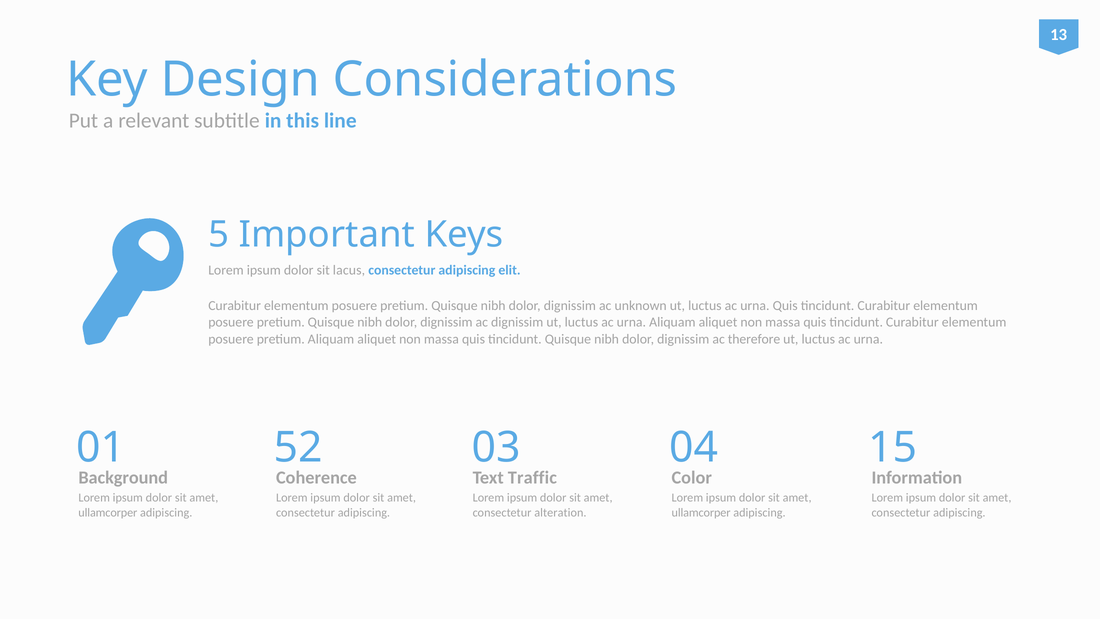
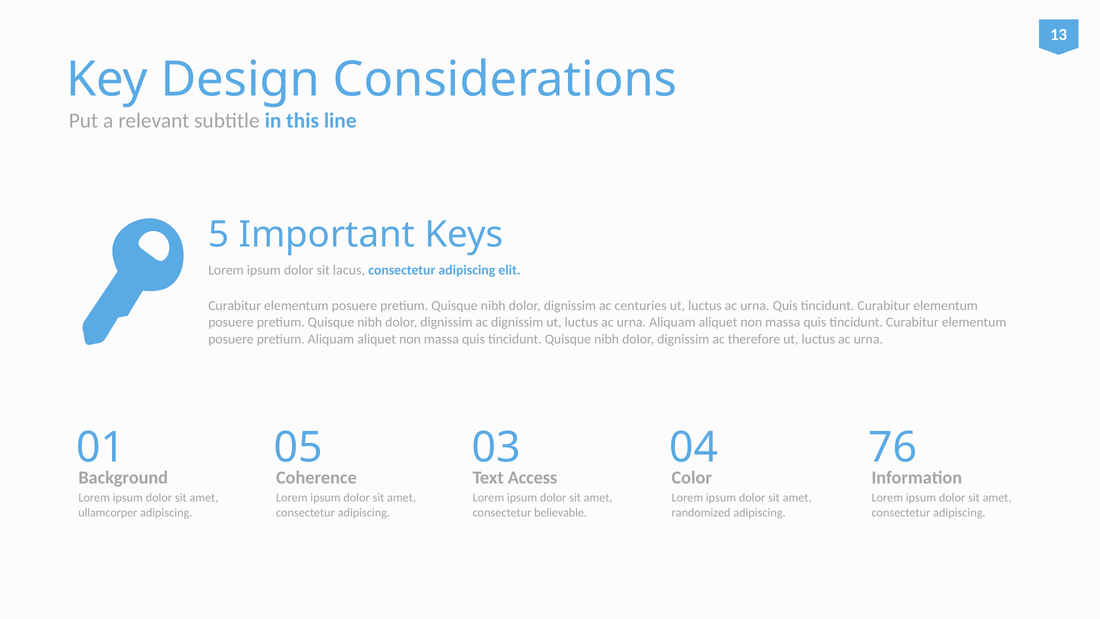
unknown: unknown -> centuries
52: 52 -> 05
15: 15 -> 76
Traffic: Traffic -> Access
alteration: alteration -> believable
ullamcorper at (701, 512): ullamcorper -> randomized
